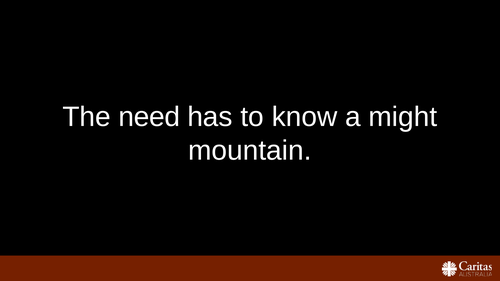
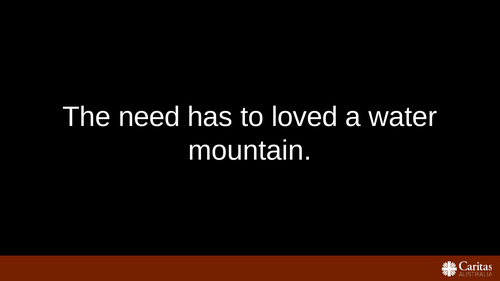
know: know -> loved
might: might -> water
